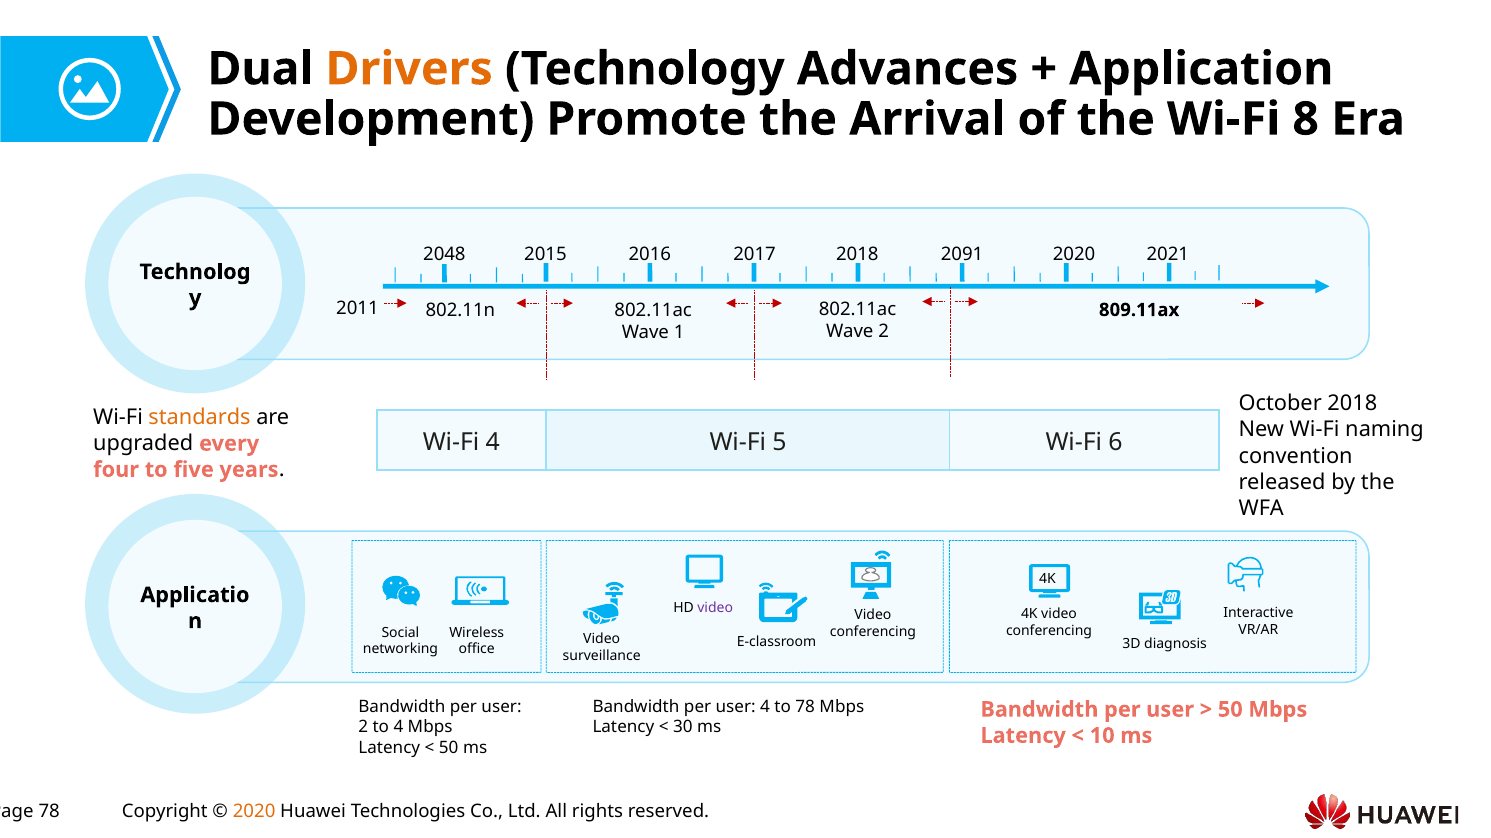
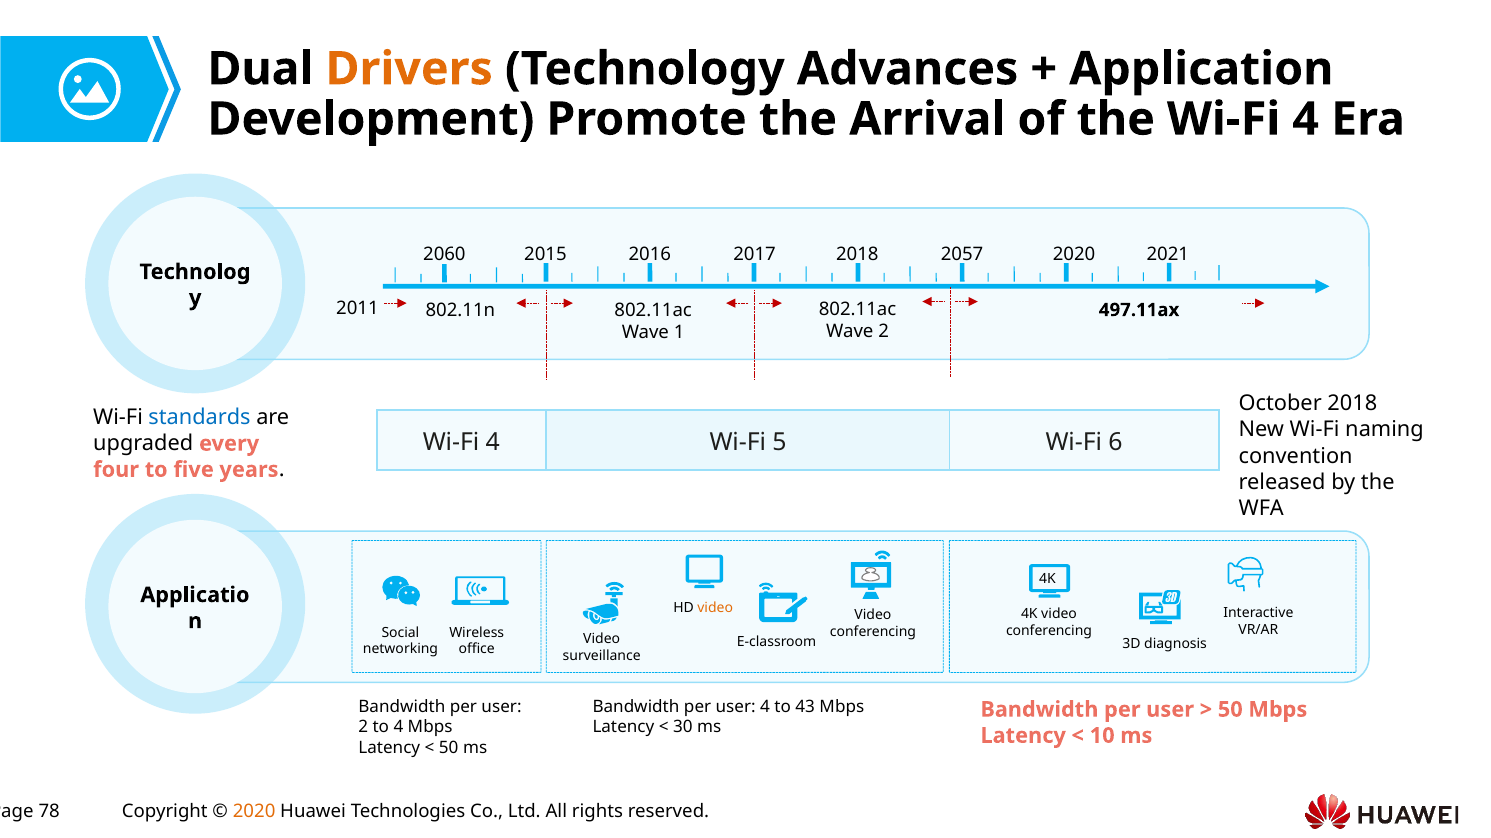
the Wi-Fi 8: 8 -> 4
2048: 2048 -> 2060
2091: 2091 -> 2057
809.11ax: 809.11ax -> 497.11ax
standards colour: orange -> blue
video at (715, 608) colour: purple -> orange
to 78: 78 -> 43
